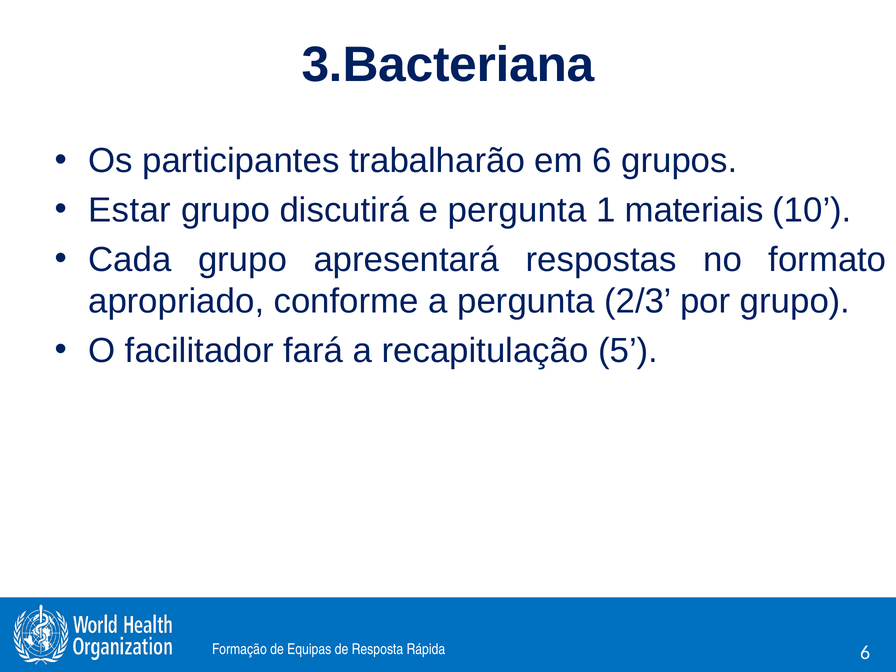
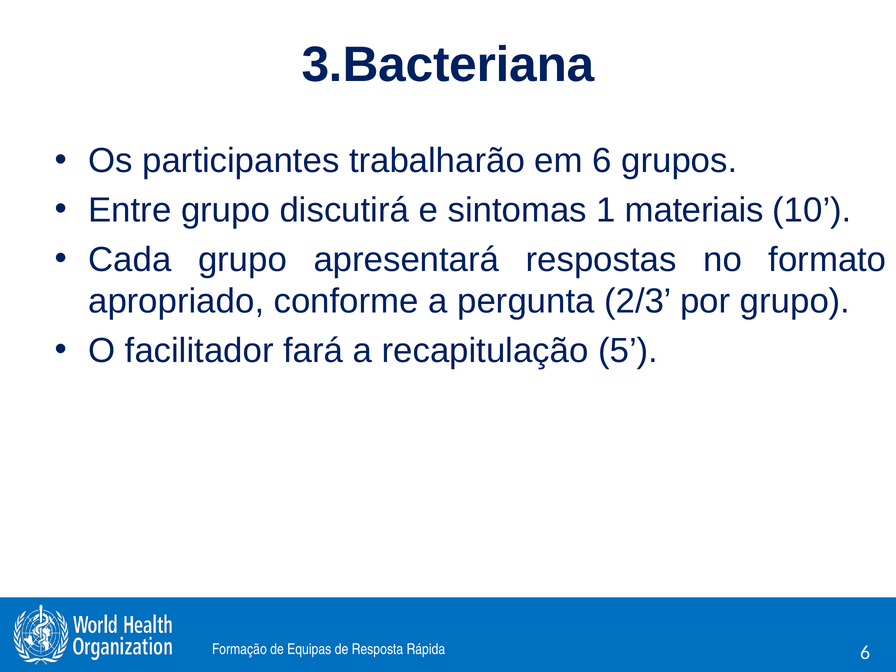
Estar: Estar -> Entre
e pergunta: pergunta -> sintomas
